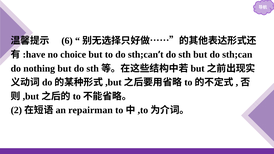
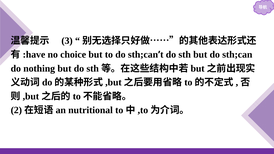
6: 6 -> 3
repairman: repairman -> nutritional
